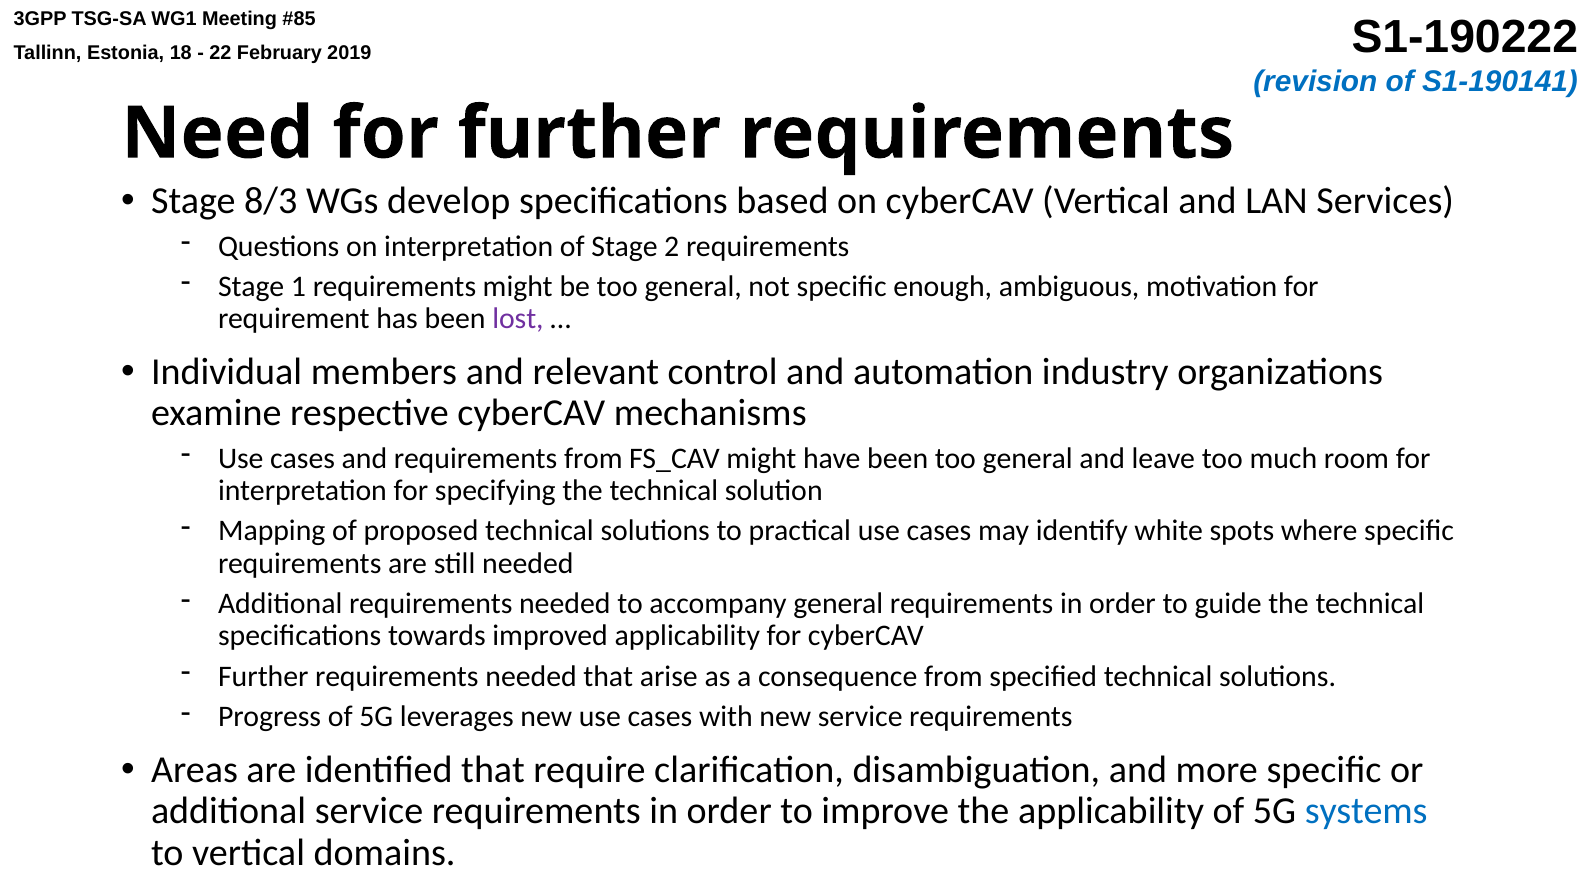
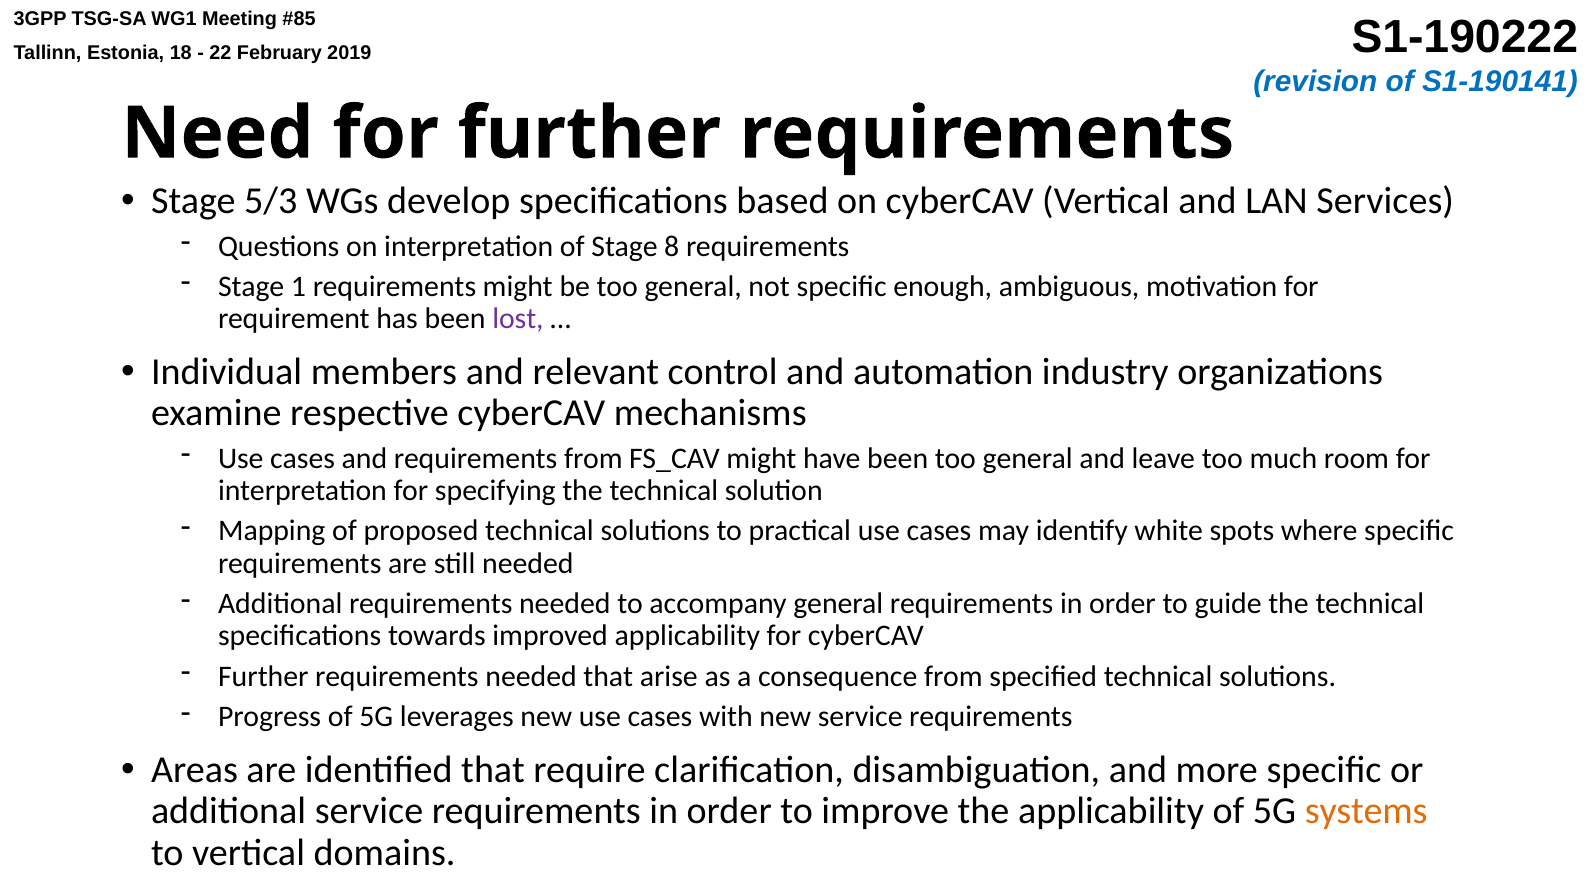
8/3: 8/3 -> 5/3
2: 2 -> 8
systems colour: blue -> orange
